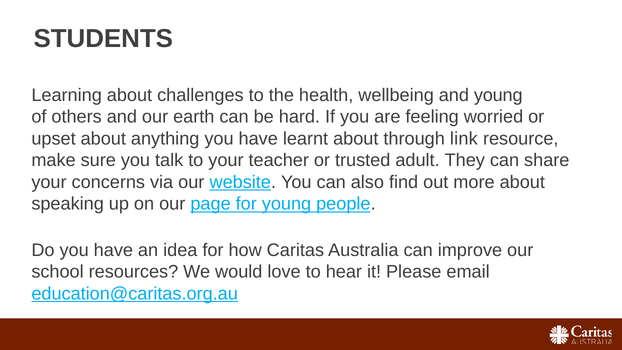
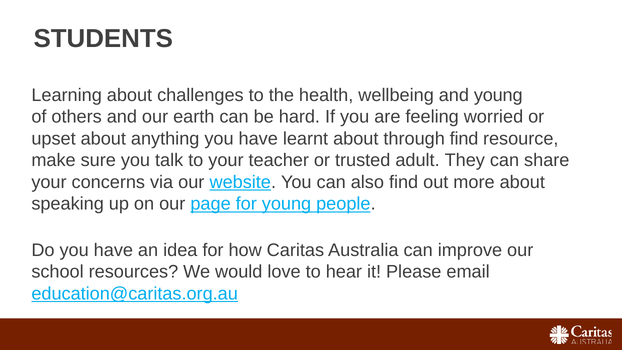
through link: link -> find
